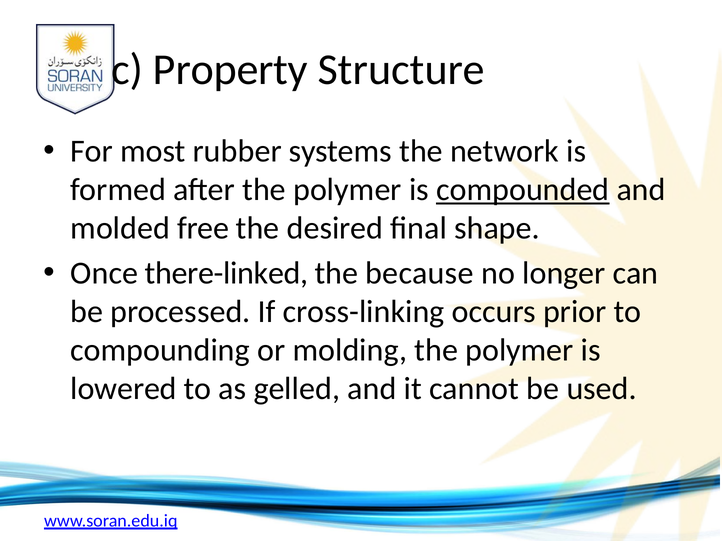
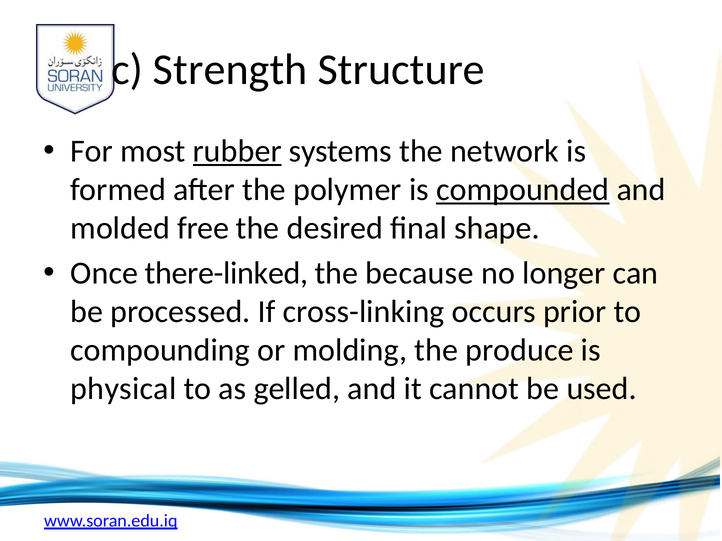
Property: Property -> Strength
rubber underline: none -> present
molding the polymer: polymer -> produce
lowered: lowered -> physical
